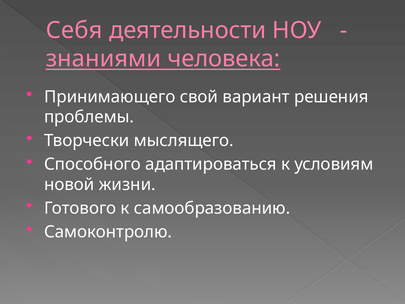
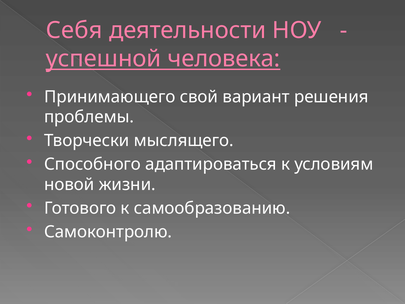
знаниями: знаниями -> успешной
